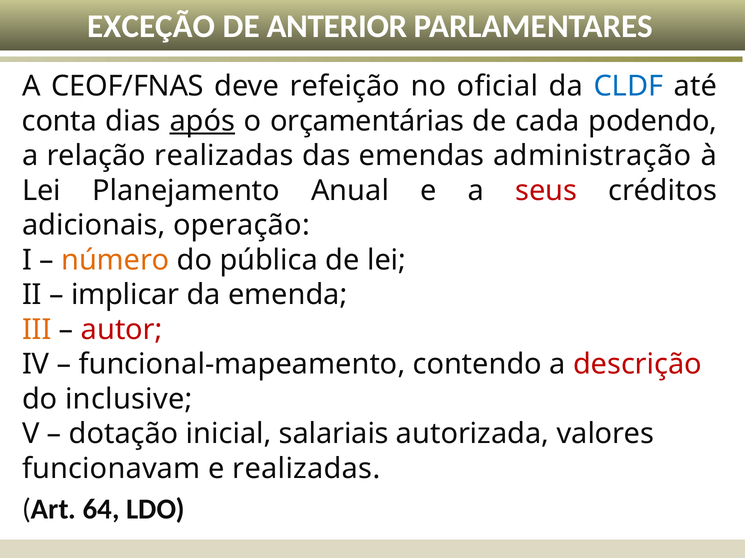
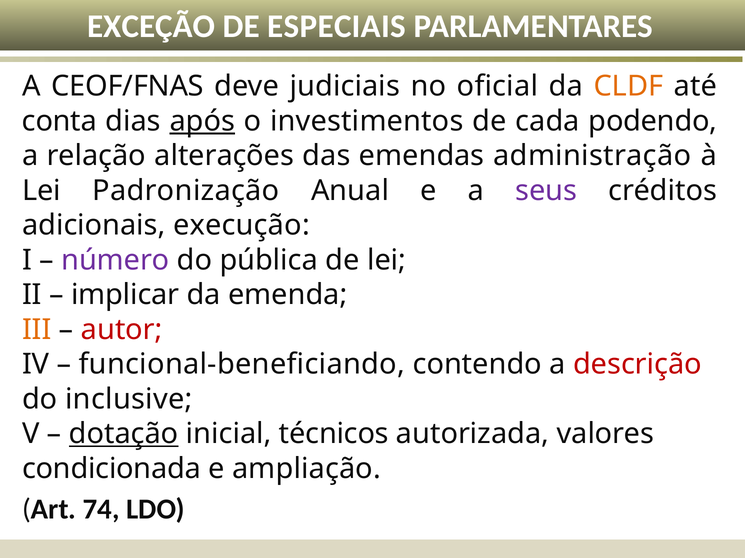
ANTERIOR: ANTERIOR -> ESPECIAIS
refeição: refeição -> judiciais
CLDF colour: blue -> orange
orçamentárias: orçamentárias -> investimentos
relação realizadas: realizadas -> alterações
Planejamento: Planejamento -> Padronização
seus colour: red -> purple
operação: operação -> execução
número colour: orange -> purple
funcional-mapeamento: funcional-mapeamento -> funcional-beneficiando
dotação underline: none -> present
salariais: salariais -> técnicos
funcionavam: funcionavam -> condicionada
e realizadas: realizadas -> ampliação
64: 64 -> 74
